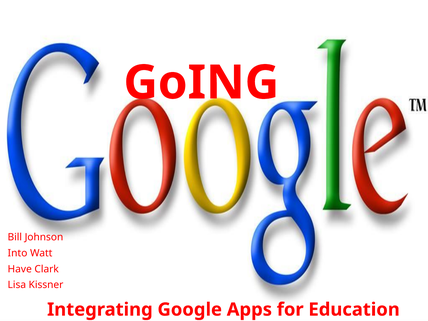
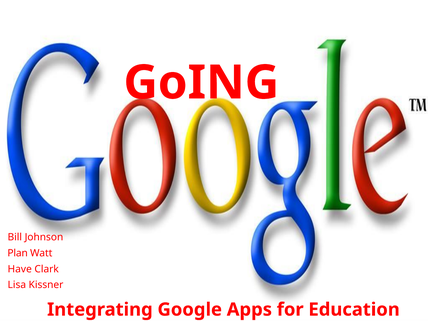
Into: Into -> Plan
